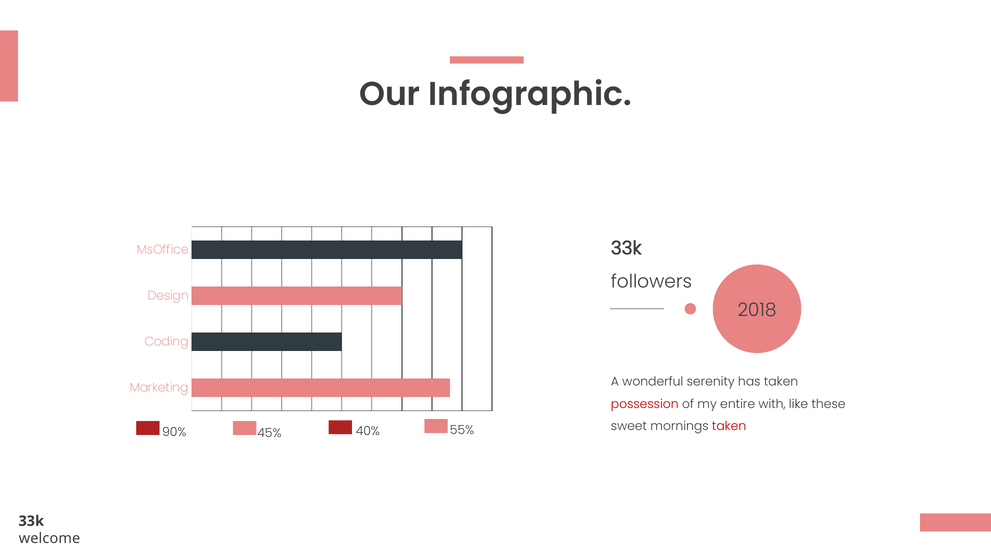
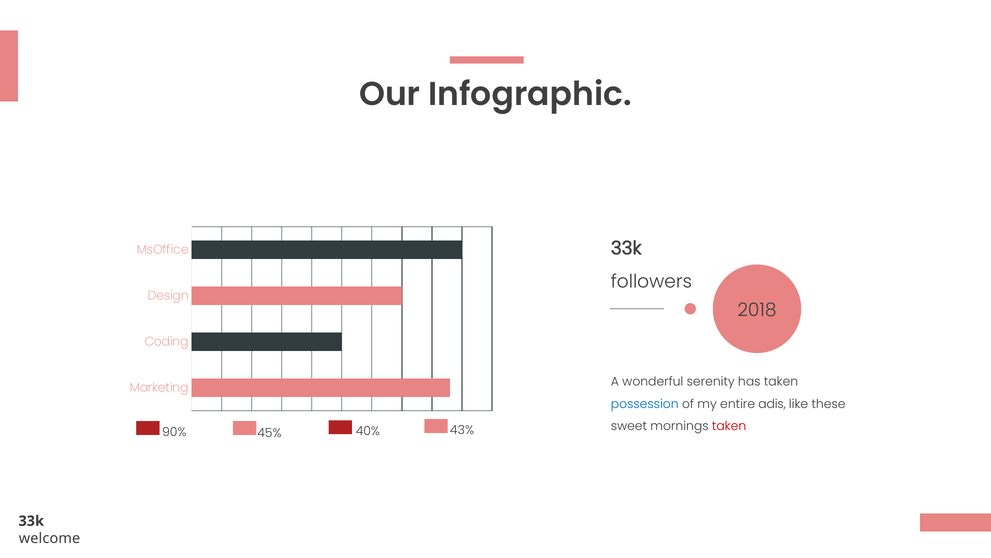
possession colour: red -> blue
with: with -> adis
55%: 55% -> 43%
